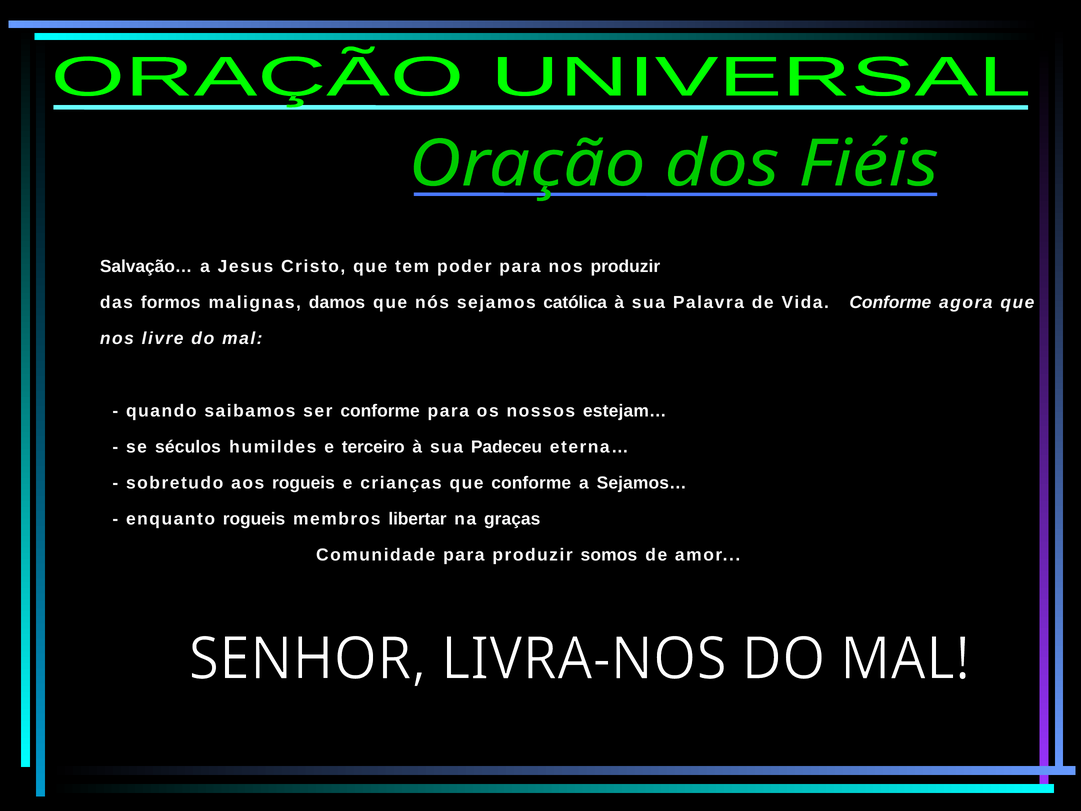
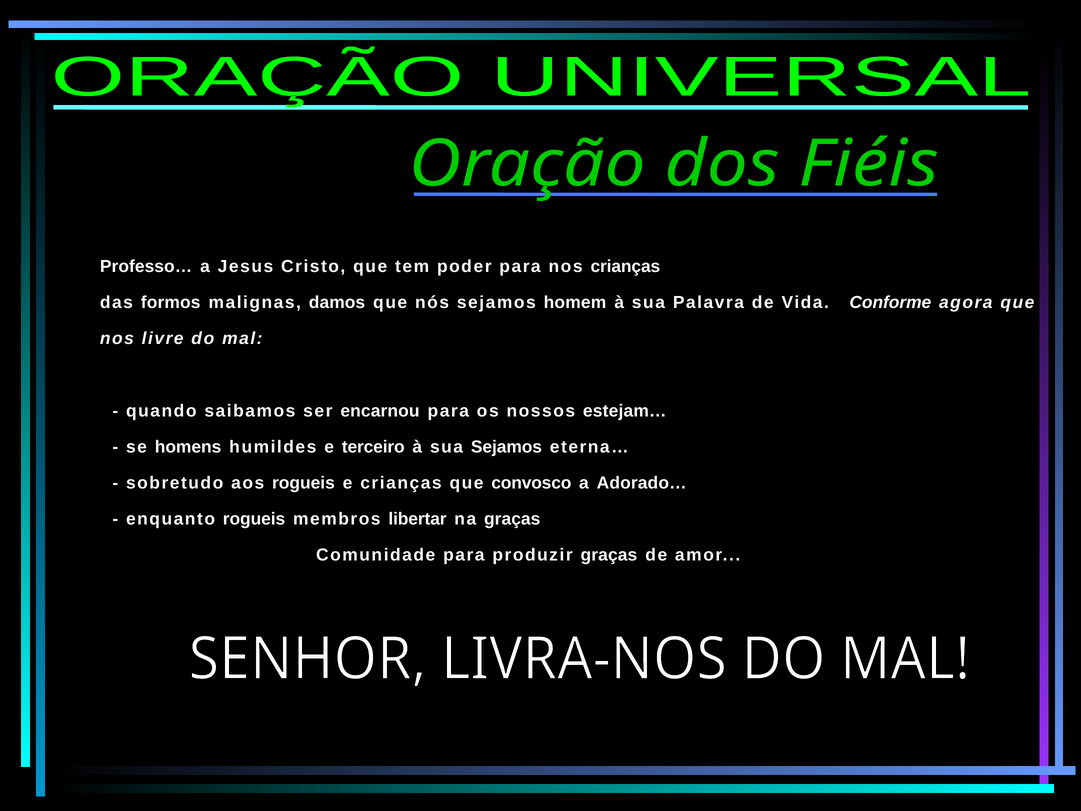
Salvação…: Salvação… -> Professo…
nos produzir: produzir -> crianças
católica: católica -> homem
ser conforme: conforme -> encarnou
séculos: séculos -> homens
sua Padeceu: Padeceu -> Sejamos
que conforme: conforme -> convosco
Sejamos…: Sejamos… -> Adorado…
produzir somos: somos -> graças
